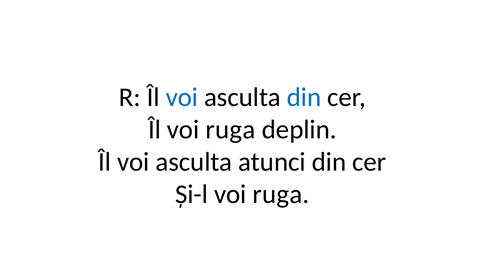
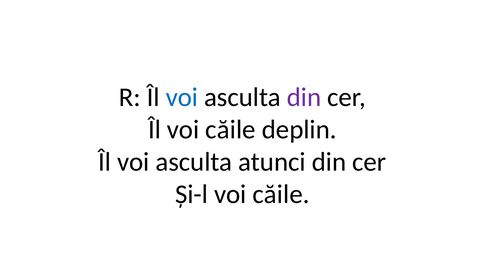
din at (304, 97) colour: blue -> purple
Îl voi ruga: ruga -> căile
Și-l voi ruga: ruga -> căile
